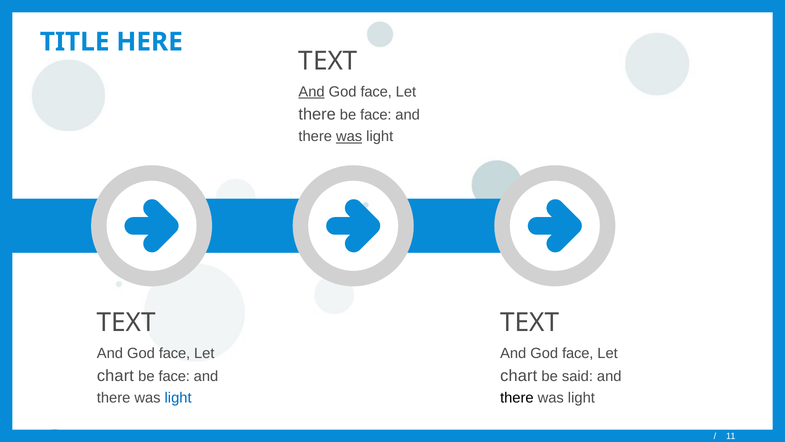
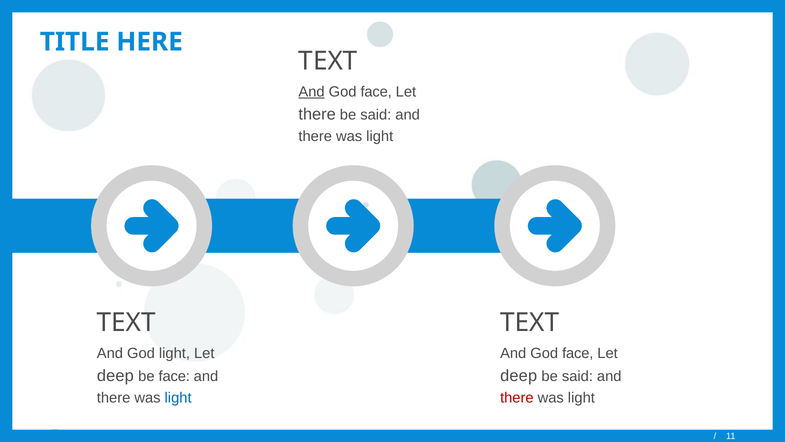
there be face: face -> said
was at (349, 136) underline: present -> none
face at (175, 353): face -> light
chart at (115, 376): chart -> deep
chart at (519, 376): chart -> deep
there at (517, 398) colour: black -> red
